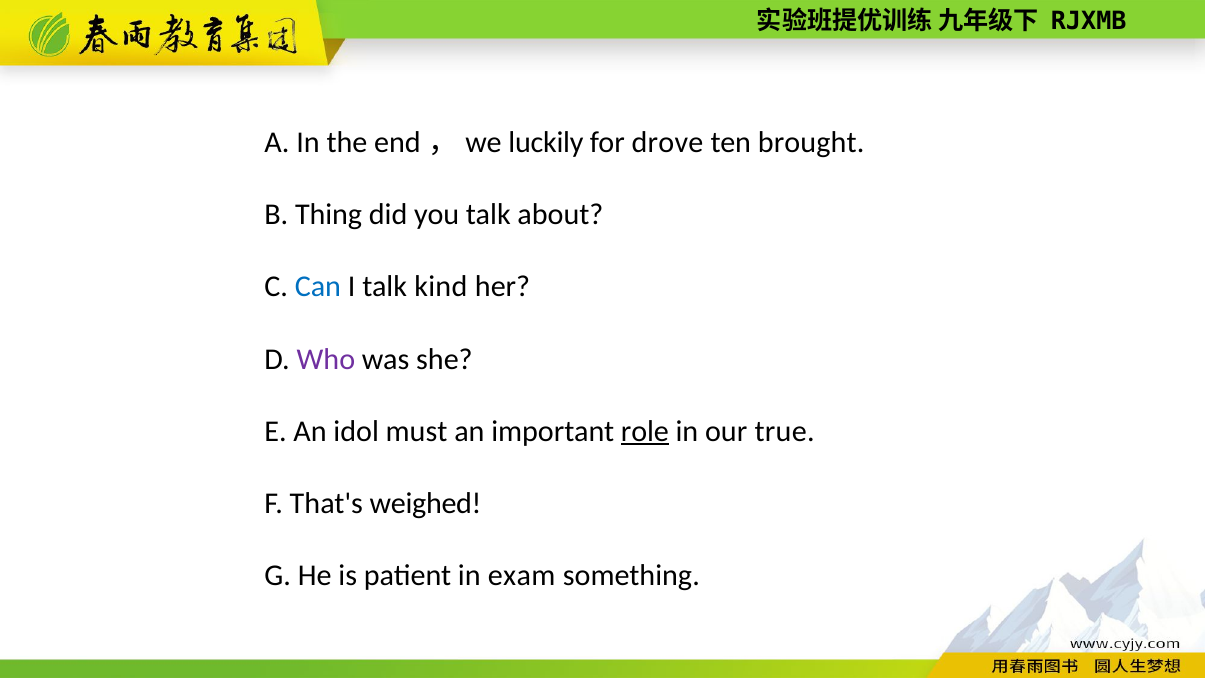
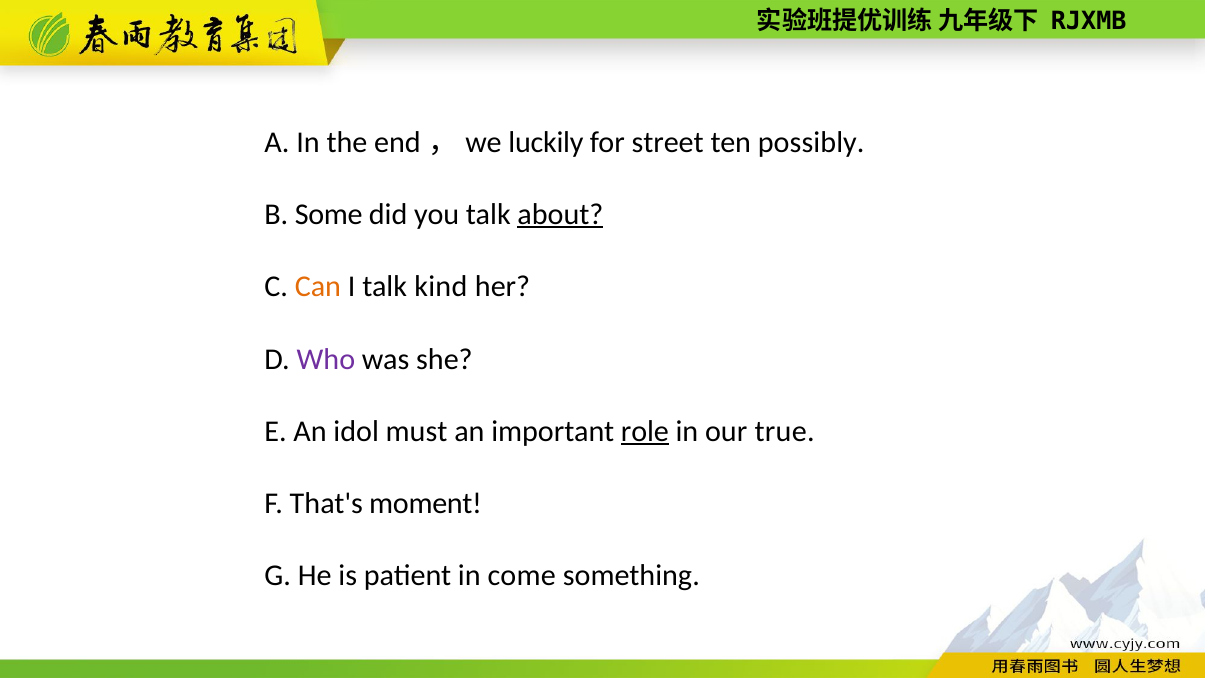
drove: drove -> street
brought: brought -> possibly
Thing: Thing -> Some
about underline: none -> present
Can colour: blue -> orange
weighed: weighed -> moment
exam: exam -> come
